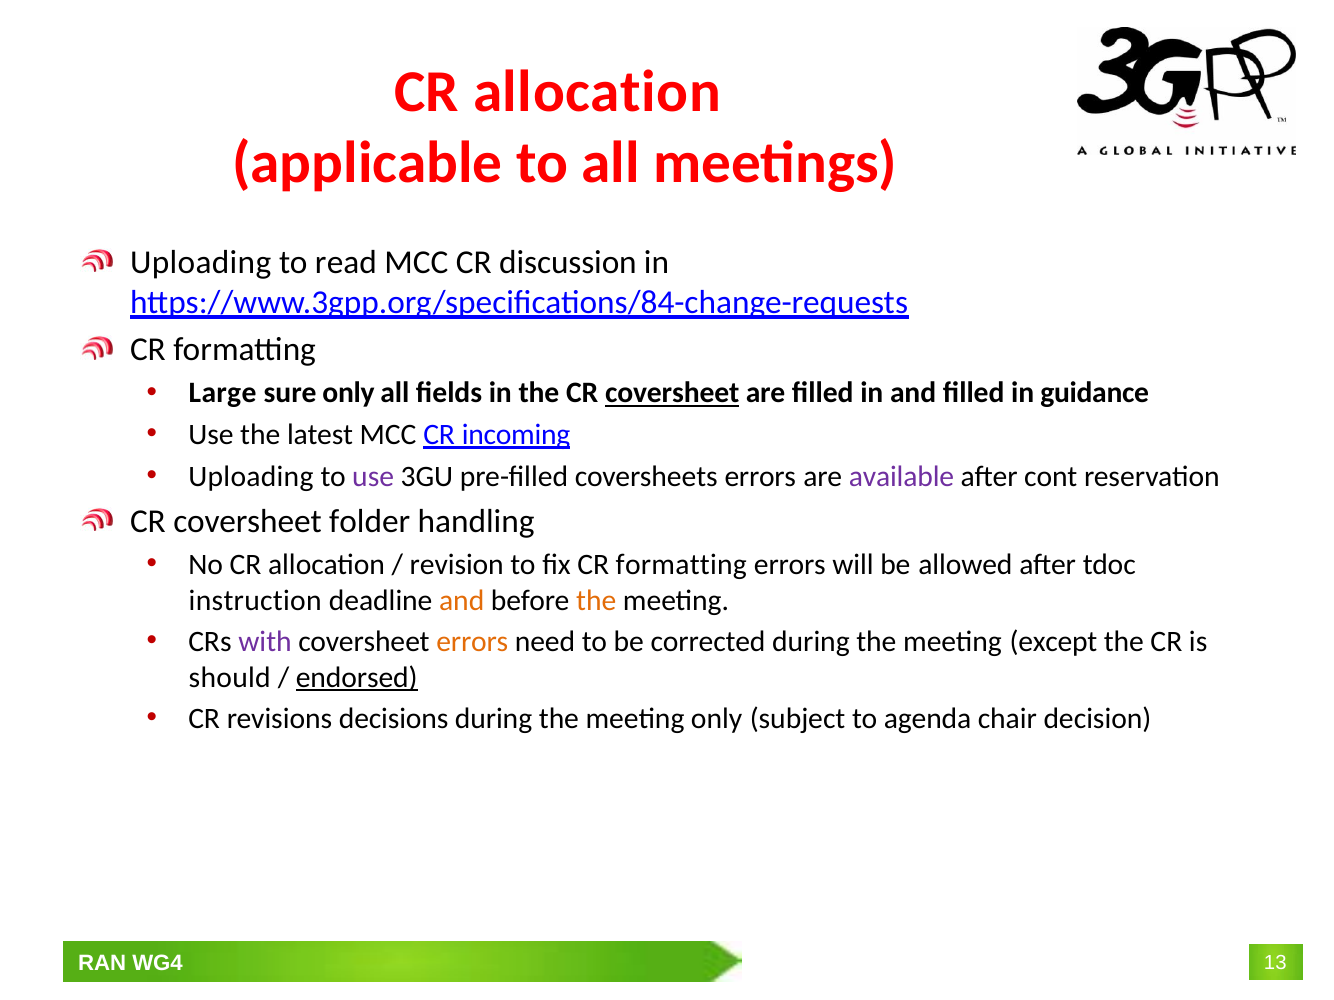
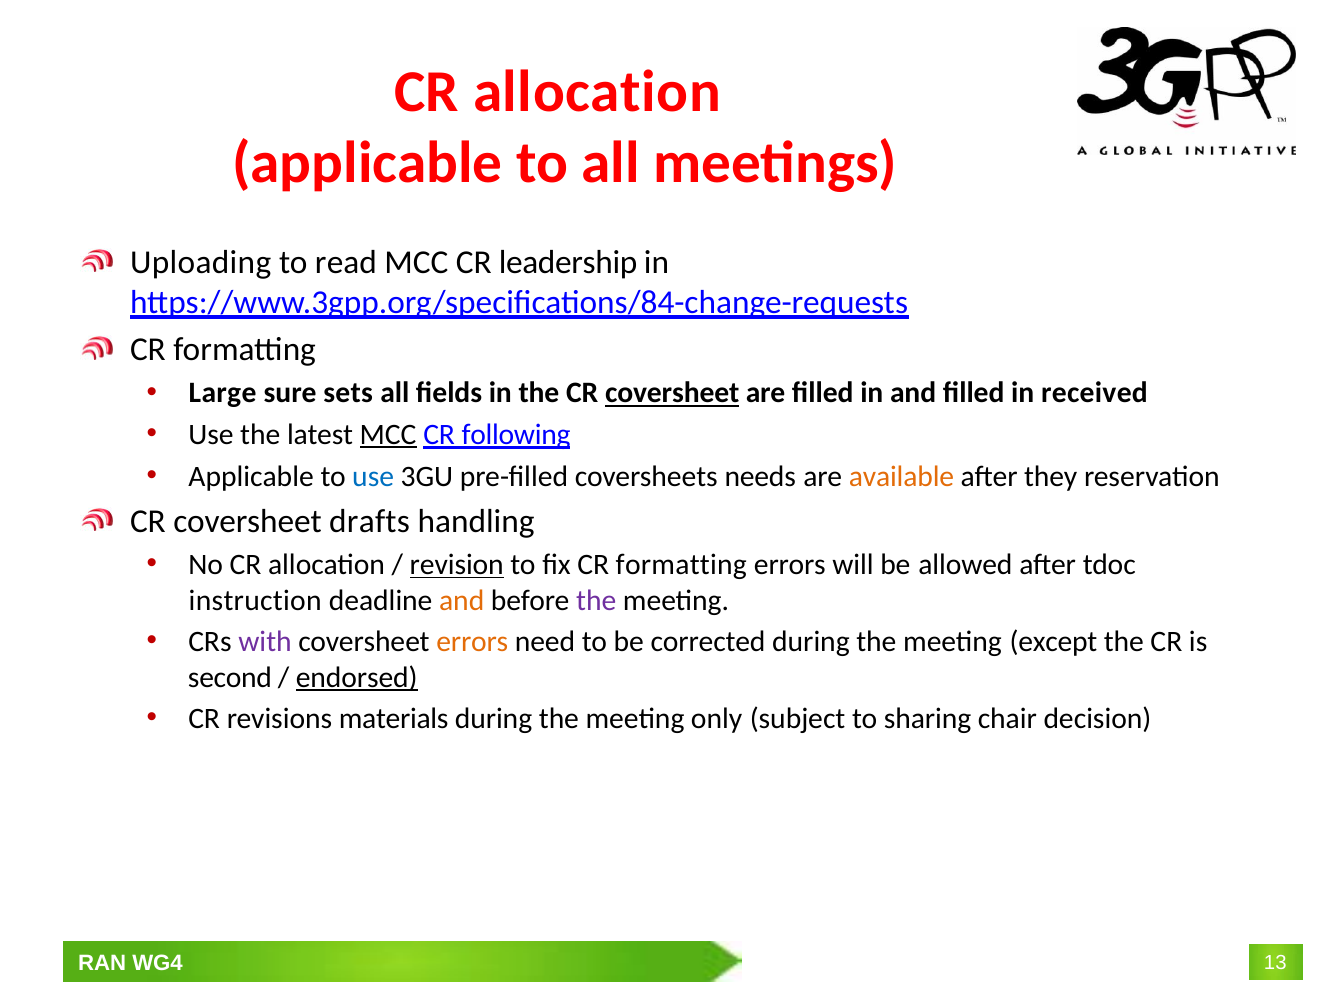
discussion: discussion -> leadership
sure only: only -> sets
guidance: guidance -> received
MCC at (388, 435) underline: none -> present
incoming: incoming -> following
Uploading at (251, 477): Uploading -> Applicable
use at (373, 477) colour: purple -> blue
coversheets errors: errors -> needs
available colour: purple -> orange
cont: cont -> they
folder: folder -> drafts
revision underline: none -> present
the at (596, 601) colour: orange -> purple
should: should -> second
decisions: decisions -> materials
agenda: agenda -> sharing
